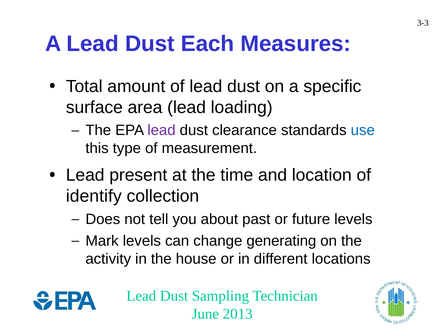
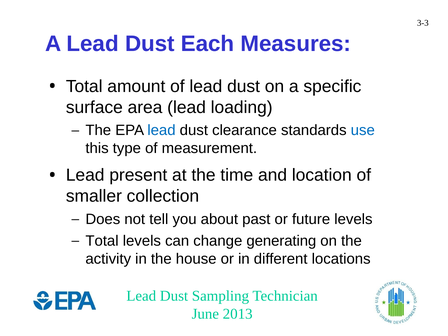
lead at (161, 130) colour: purple -> blue
identify: identify -> smaller
Mark at (102, 241): Mark -> Total
